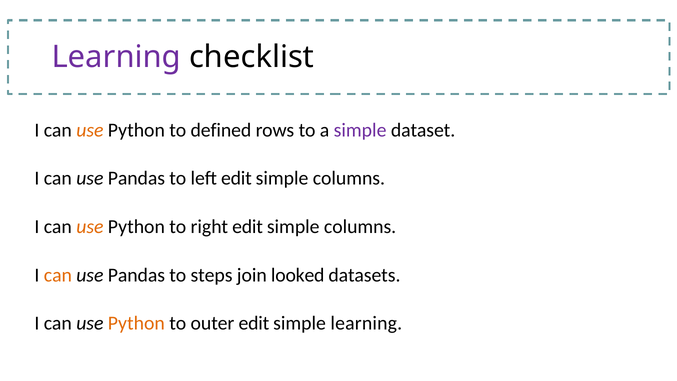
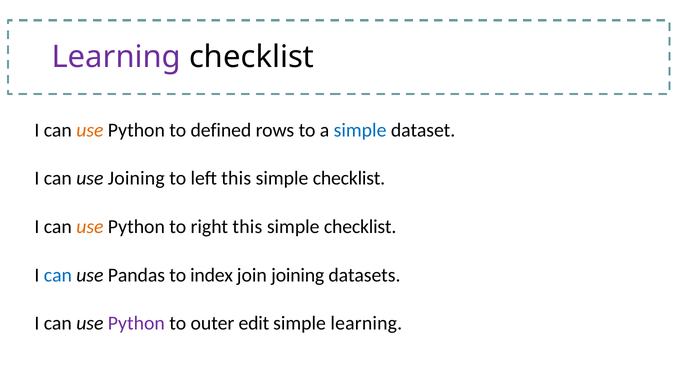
simple at (360, 130) colour: purple -> blue
Pandas at (136, 178): Pandas -> Joining
left edit: edit -> this
columns at (349, 178): columns -> checklist
right edit: edit -> this
columns at (360, 227): columns -> checklist
can at (58, 275) colour: orange -> blue
steps: steps -> index
join looked: looked -> joining
Python at (136, 323) colour: orange -> purple
